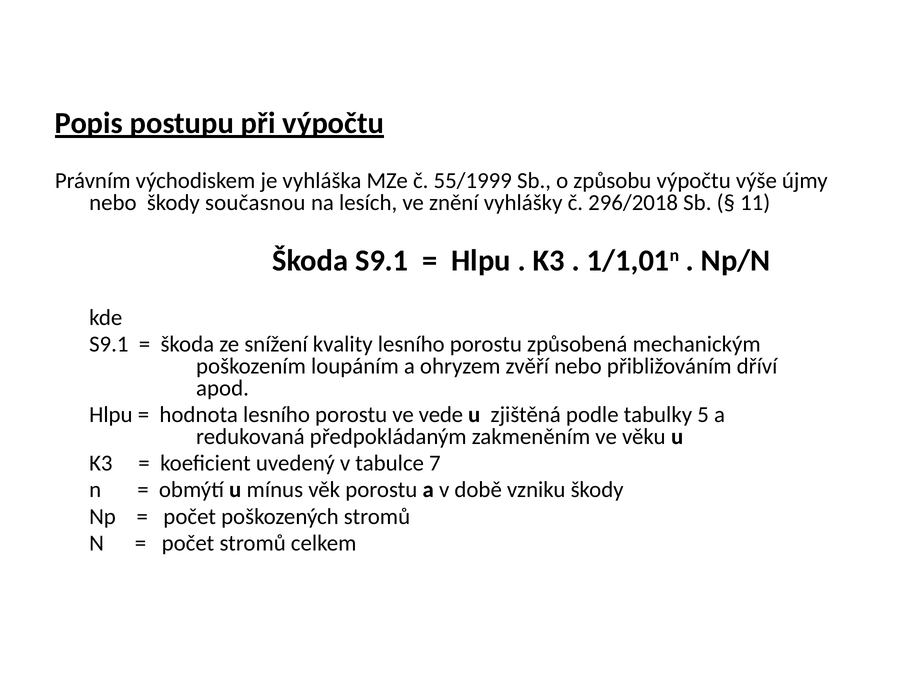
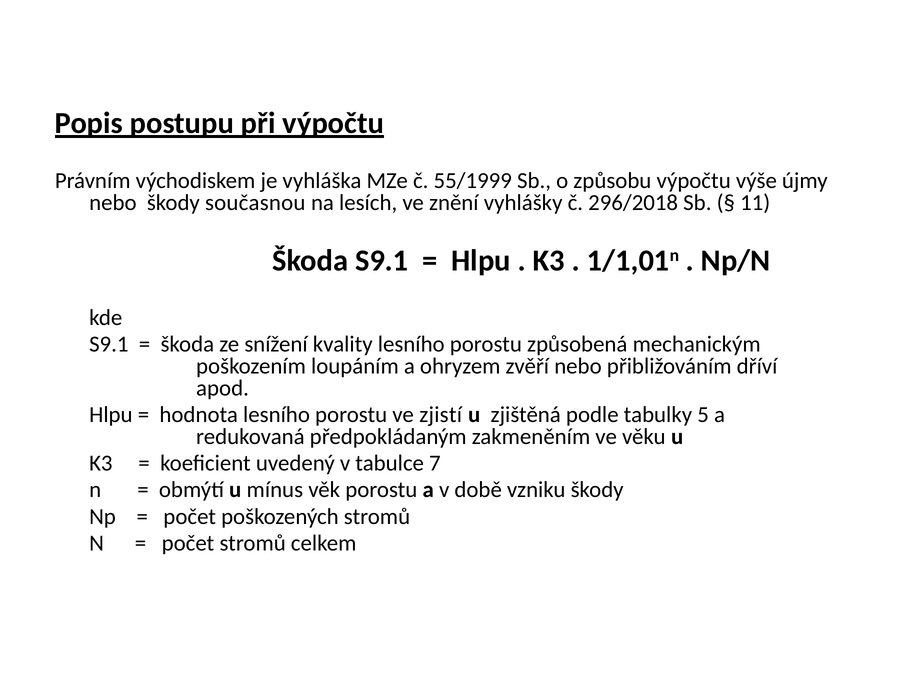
vede: vede -> zjistí
